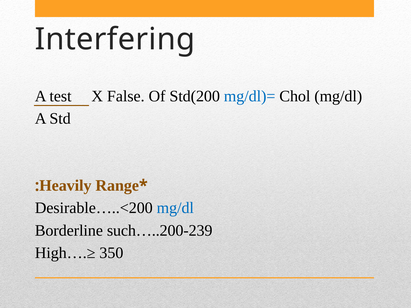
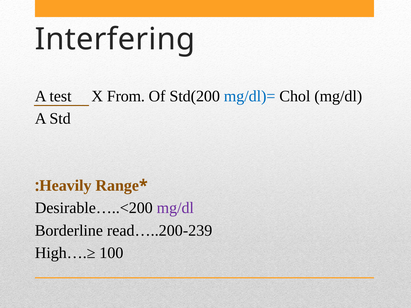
False: False -> From
mg/dl at (175, 208) colour: blue -> purple
such…..200-239: such…..200-239 -> read…..200-239
350: 350 -> 100
